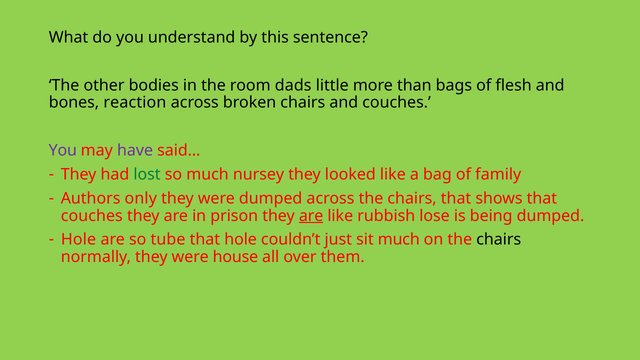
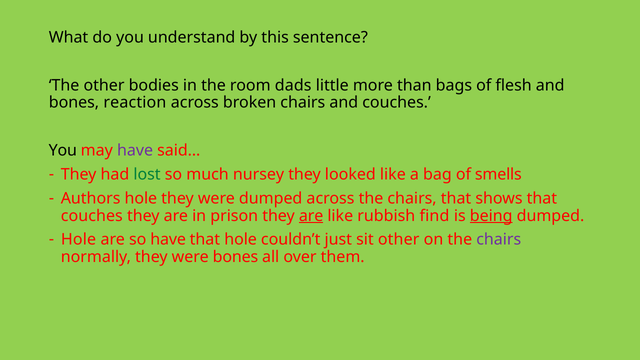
You at (63, 151) colour: purple -> black
family: family -> smells
Authors only: only -> hole
lose: lose -> find
being underline: none -> present
so tube: tube -> have
sit much: much -> other
chairs at (499, 240) colour: black -> purple
were house: house -> bones
